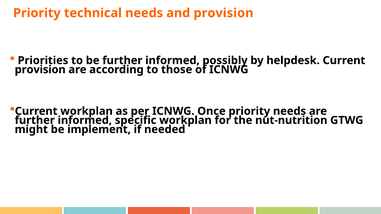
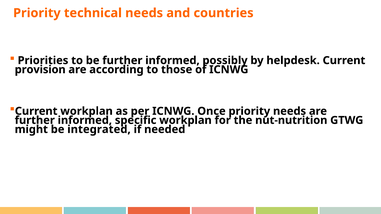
and provision: provision -> countries
implement: implement -> integrated
